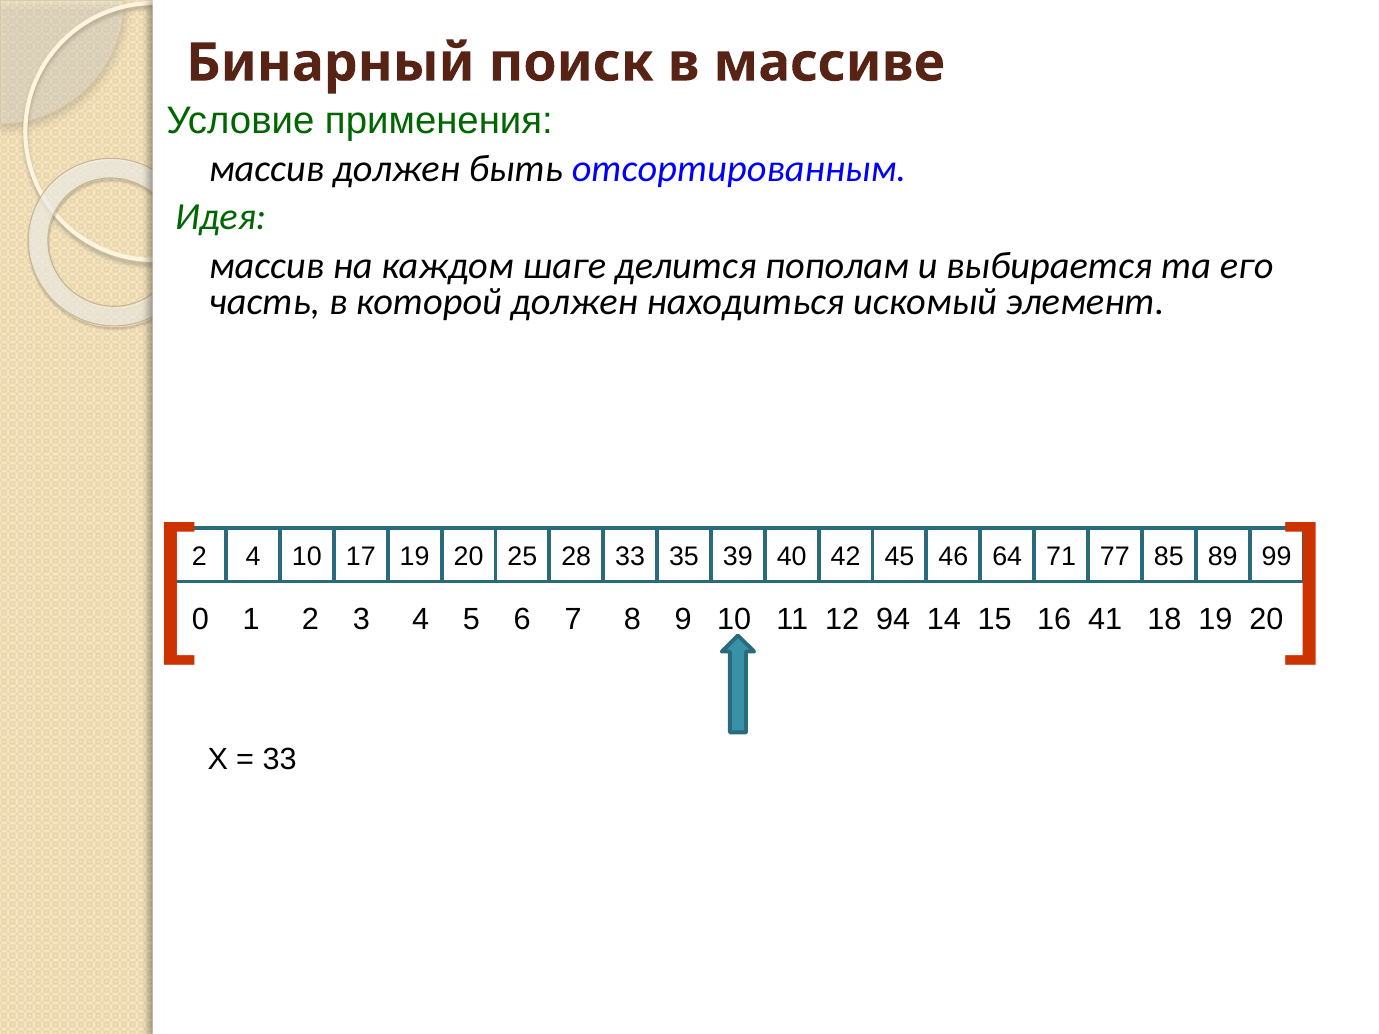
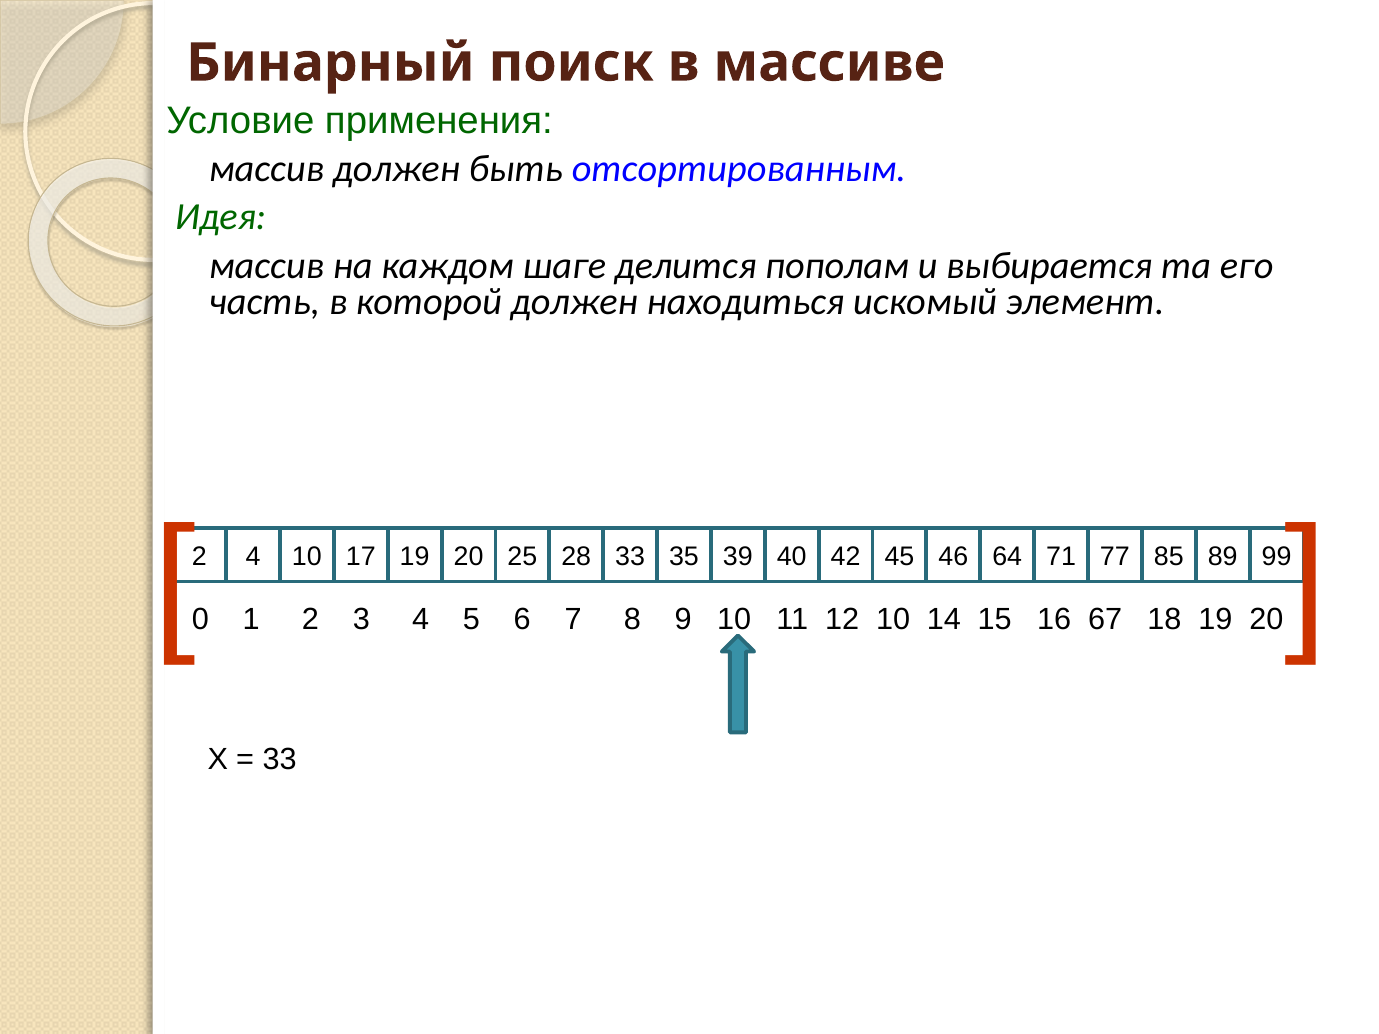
12 94: 94 -> 10
41: 41 -> 67
